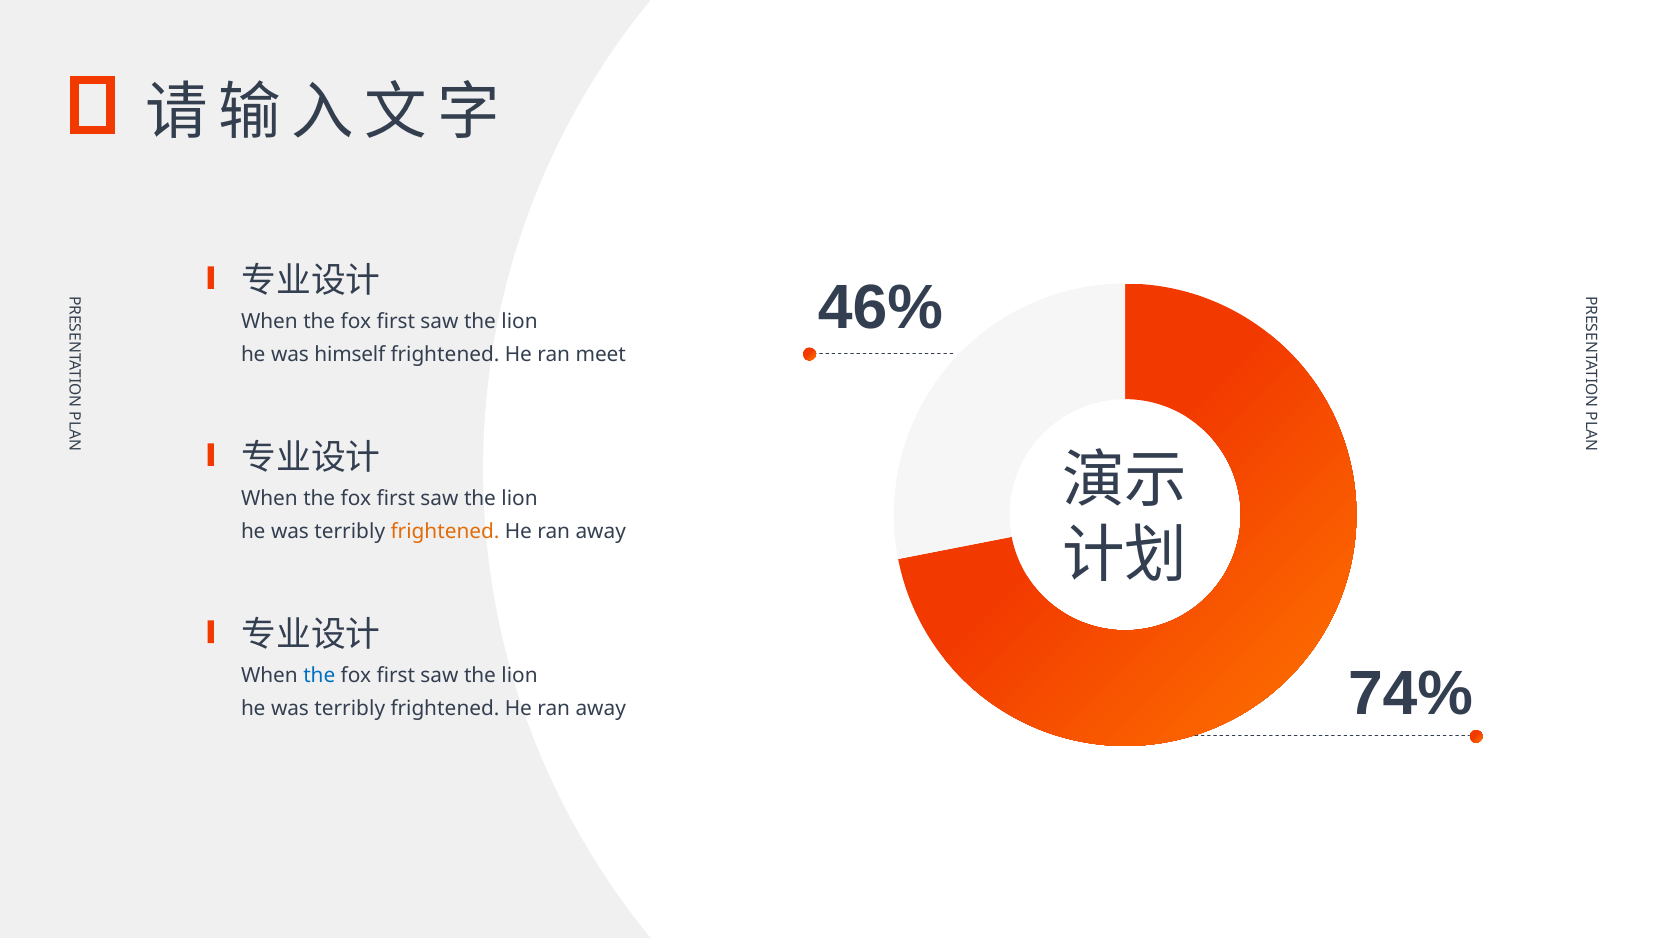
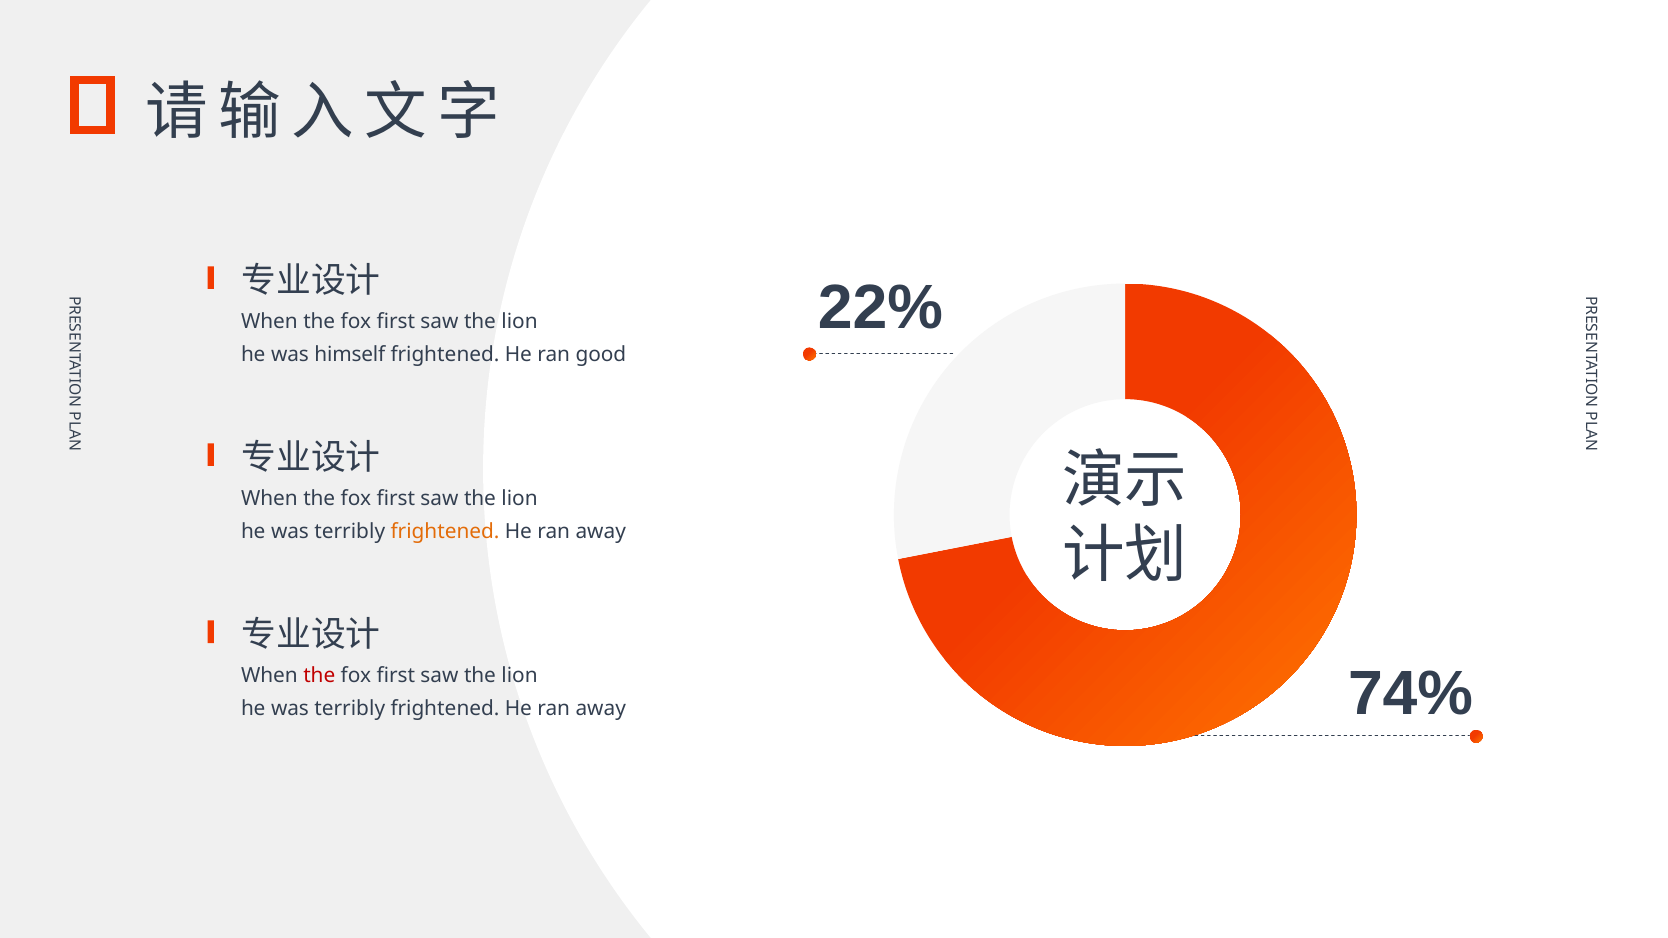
46%: 46% -> 22%
meet: meet -> good
the at (319, 676) colour: blue -> red
